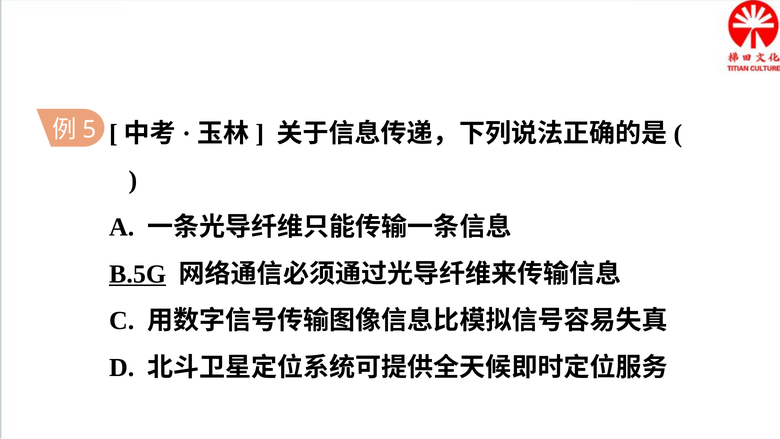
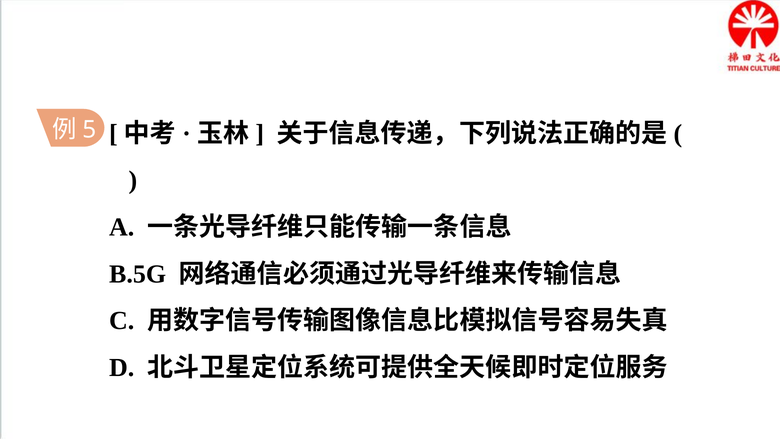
B.5G underline: present -> none
